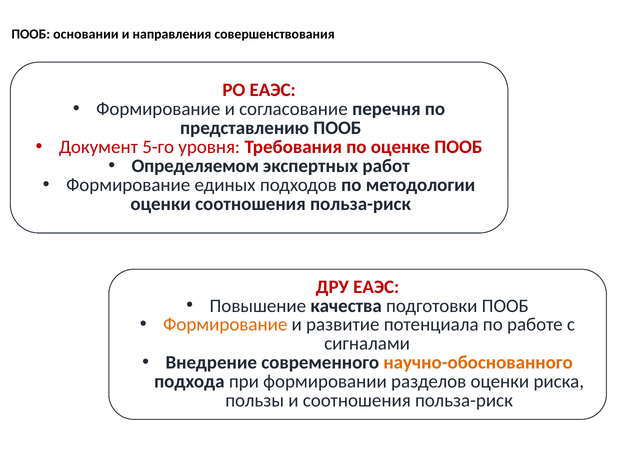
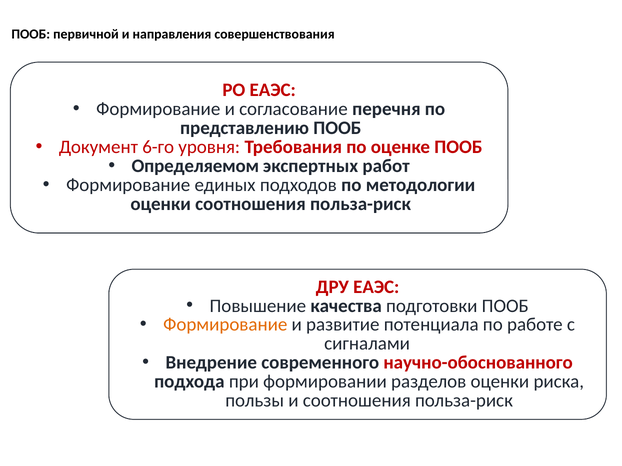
основании: основании -> первичной
5-го: 5-го -> 6-го
научно-обоснованного colour: orange -> red
